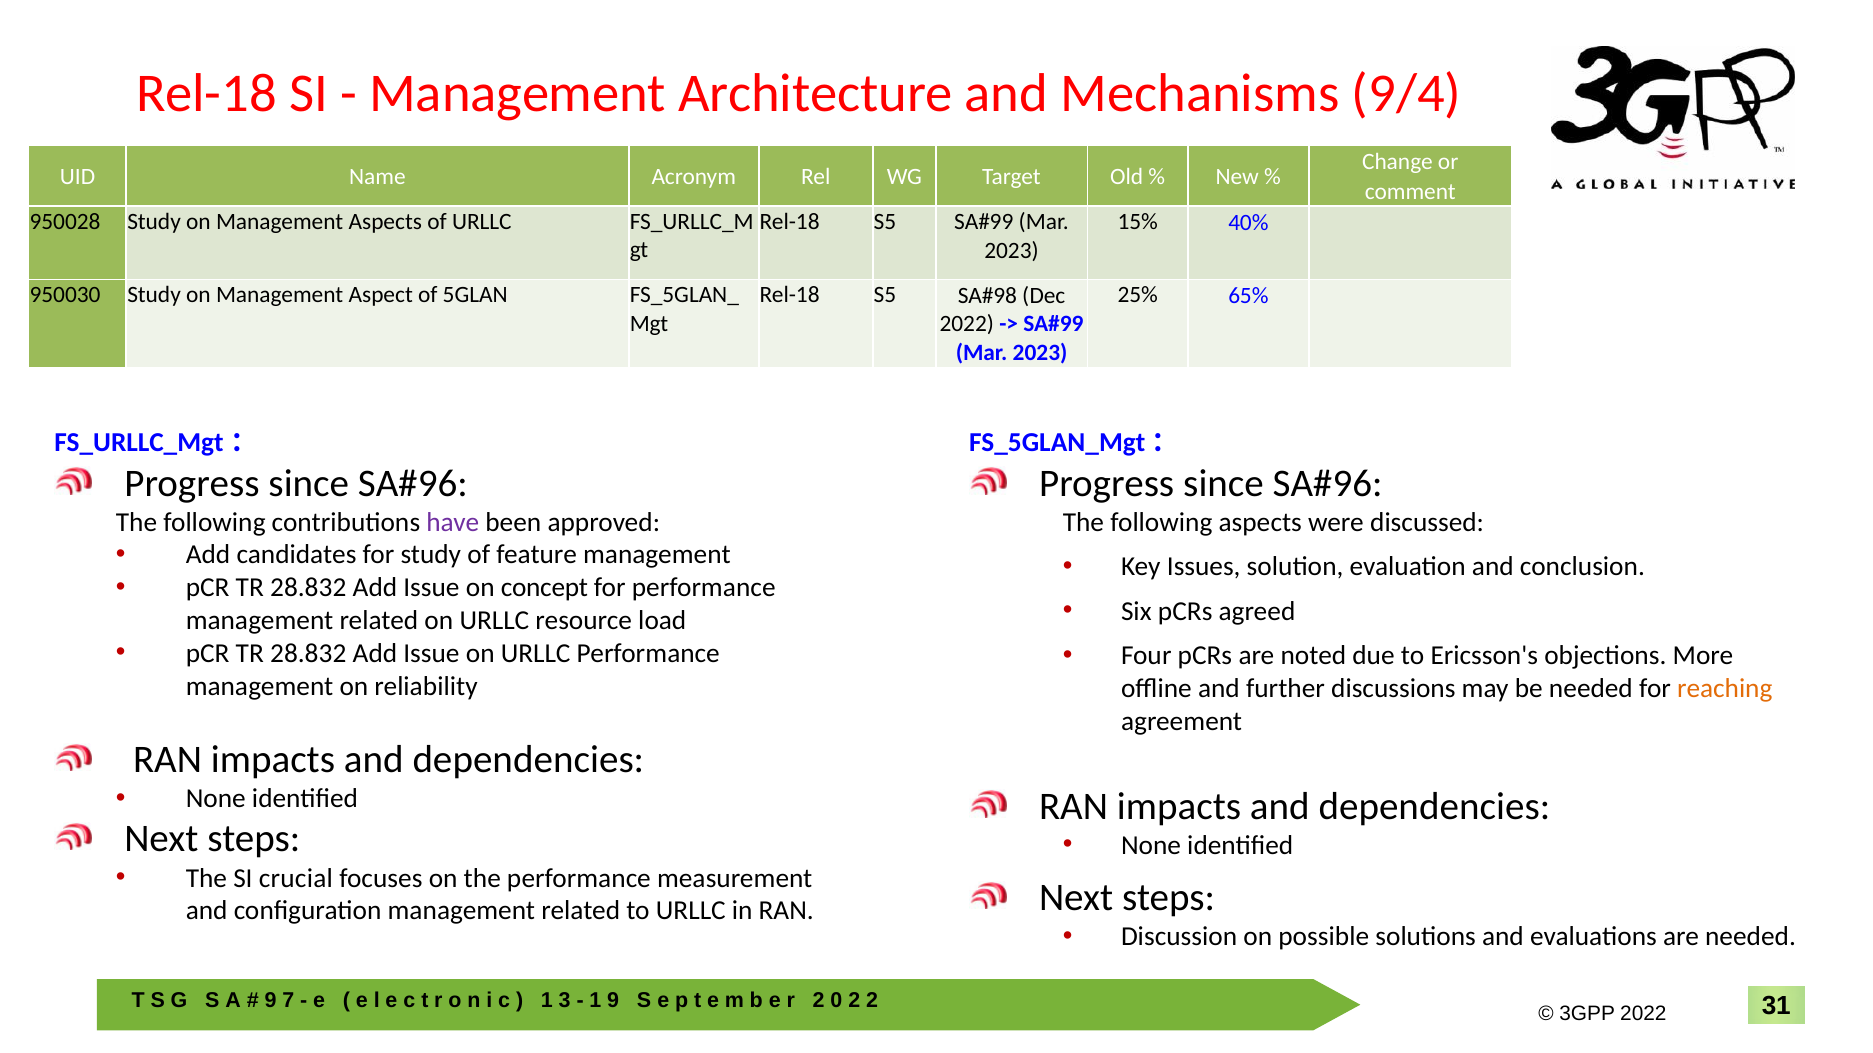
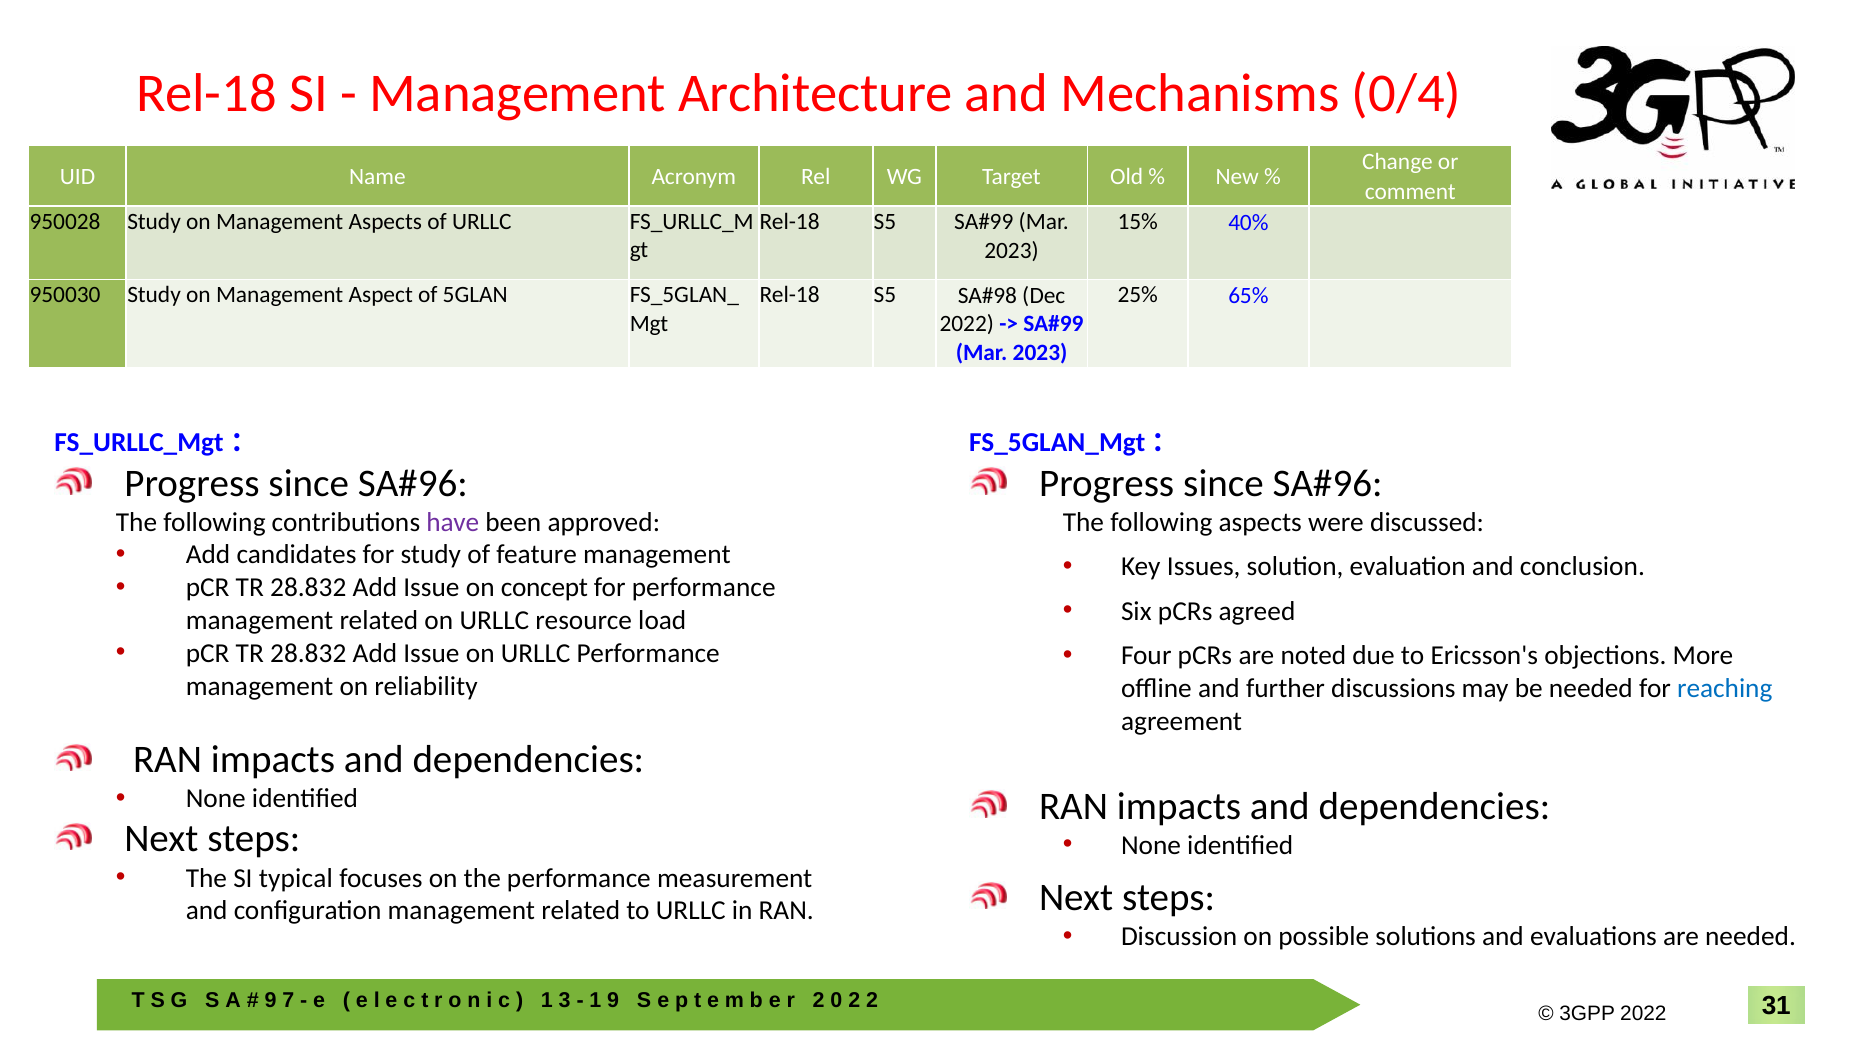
9/4: 9/4 -> 0/4
reaching colour: orange -> blue
crucial: crucial -> typical
